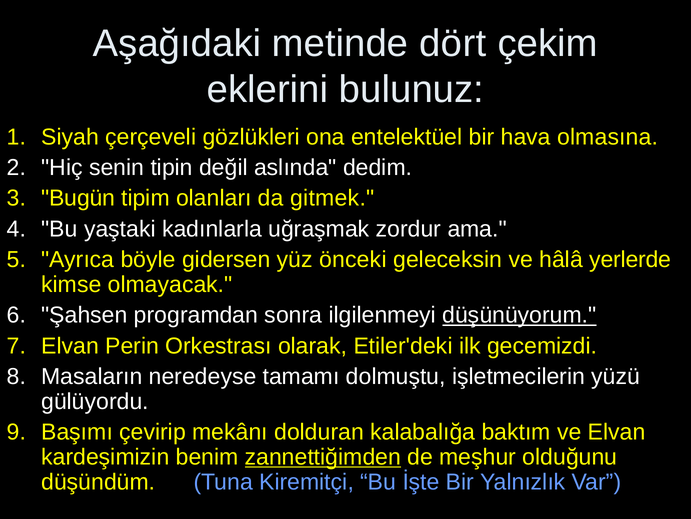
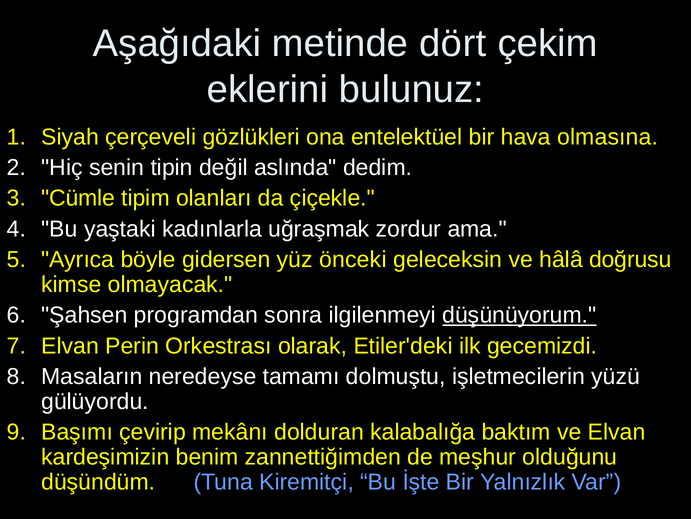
Bugün: Bugün -> Cümle
gitmek: gitmek -> çiçekle
yerlerde: yerlerde -> doğrusu
zannettiğimden underline: present -> none
